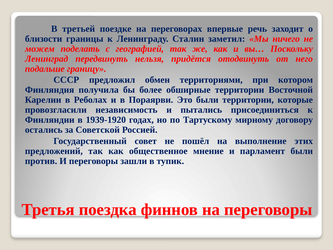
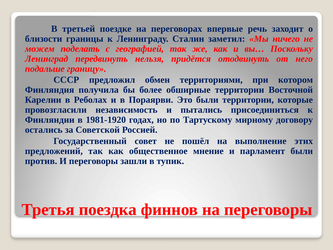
1939-1920: 1939-1920 -> 1981-1920
